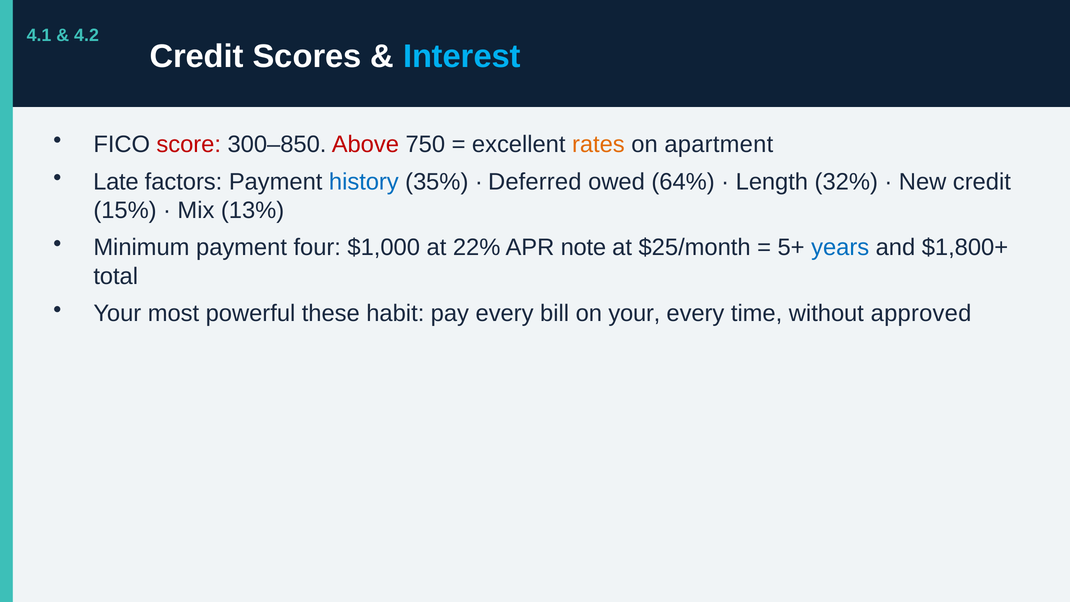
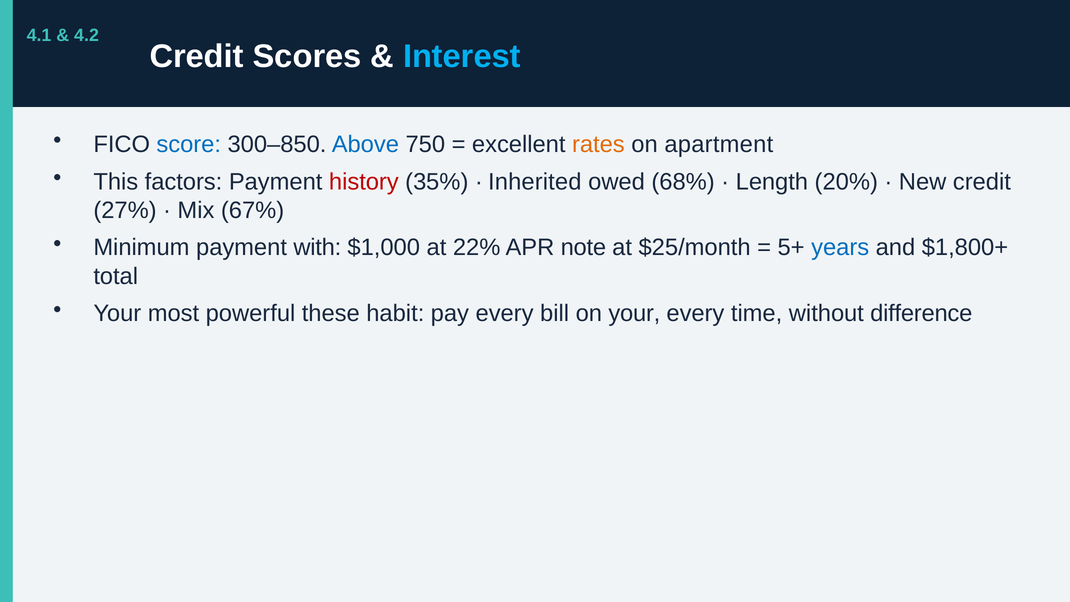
score colour: red -> blue
Above colour: red -> blue
Late: Late -> This
history colour: blue -> red
Deferred: Deferred -> Inherited
64%: 64% -> 68%
32%: 32% -> 20%
15%: 15% -> 27%
13%: 13% -> 67%
four: four -> with
approved: approved -> difference
